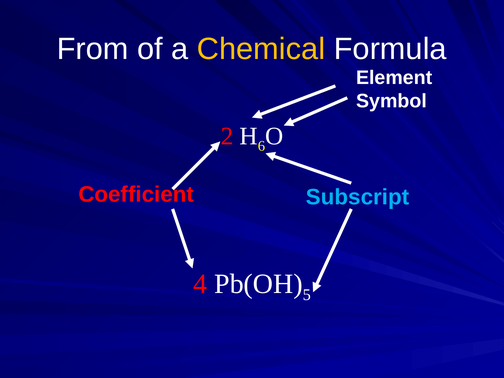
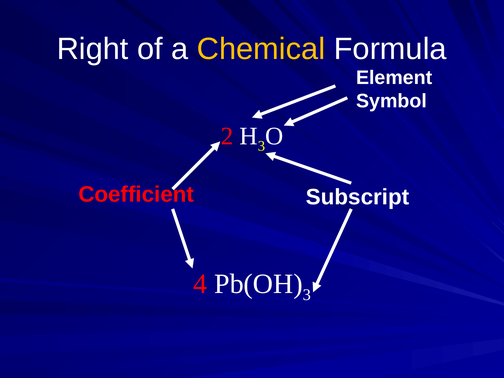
From: From -> Right
6 at (261, 146): 6 -> 3
Subscript colour: light blue -> white
5 at (307, 295): 5 -> 3
